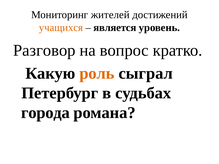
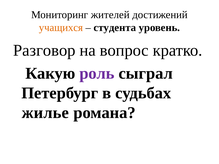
является: является -> студента
роль colour: orange -> purple
города: города -> жилье
